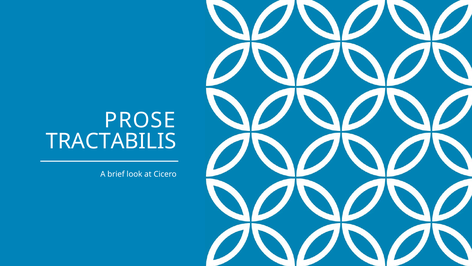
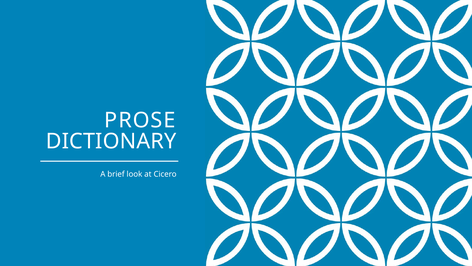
TRACTABILIS: TRACTABILIS -> DICTIONARY
